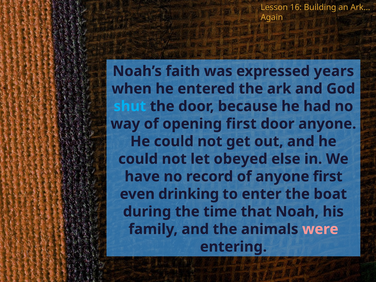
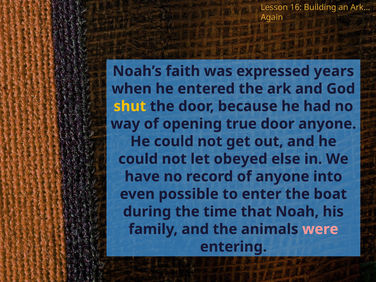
shut colour: light blue -> yellow
opening first: first -> true
anyone first: first -> into
drinking: drinking -> possible
